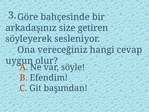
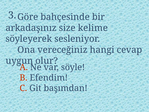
getiren: getiren -> kelime
